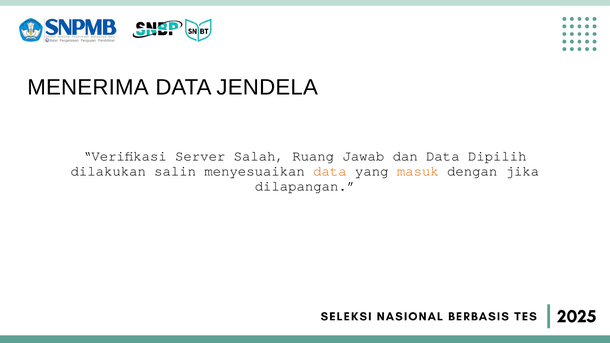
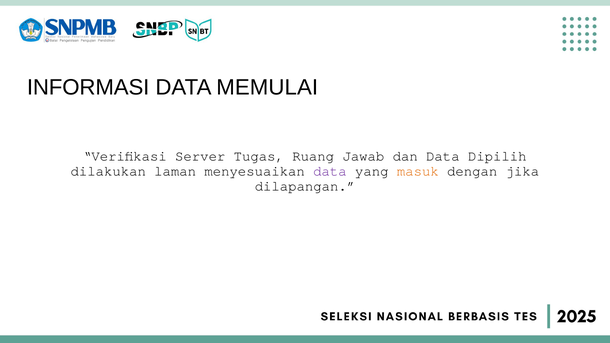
MENERIMA: MENERIMA -> INFORMASI
JENDELA: JENDELA -> MEMULAI
Salah: Salah -> Tugas
salin: salin -> laman
data at (330, 171) colour: orange -> purple
